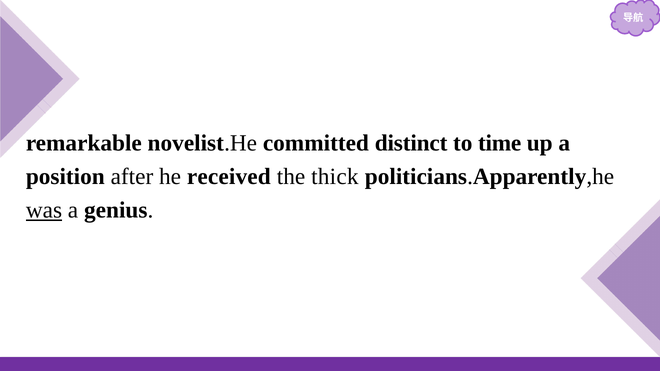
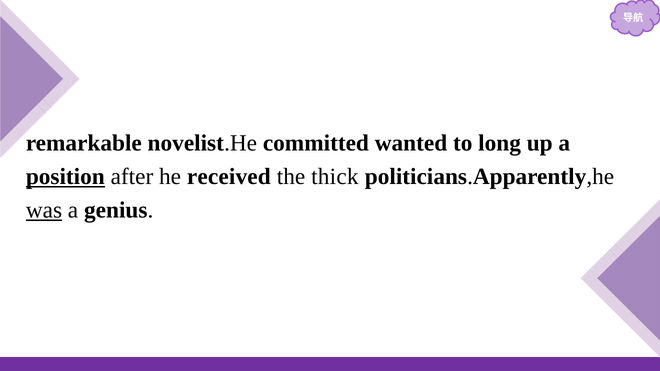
distinct: distinct -> wanted
time: time -> long
position underline: none -> present
